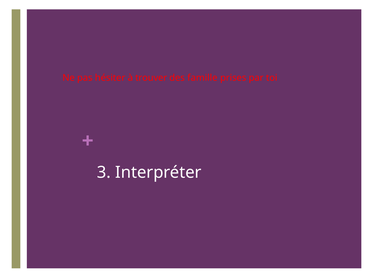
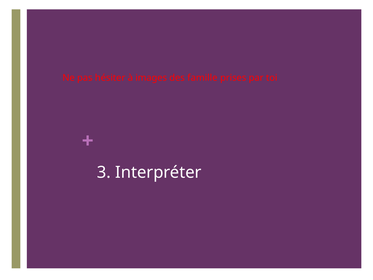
trouver: trouver -> images
